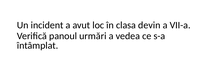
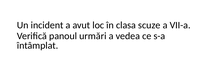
devin: devin -> scuze
